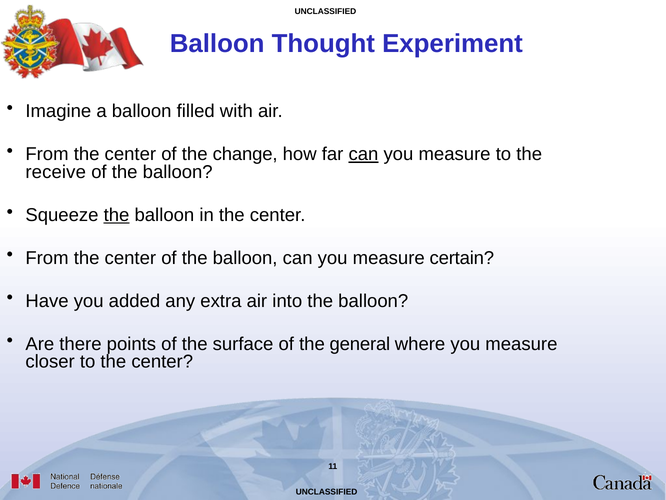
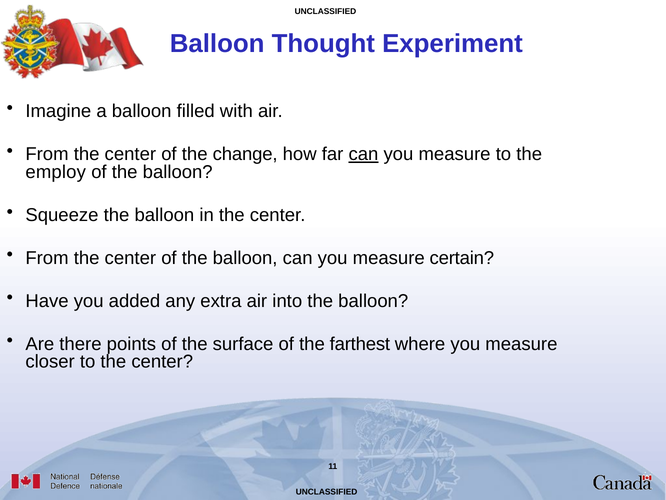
receive: receive -> employ
the at (116, 215) underline: present -> none
general: general -> farthest
